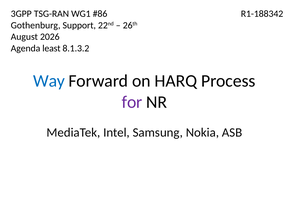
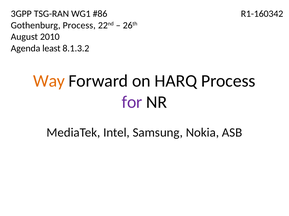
R1-188342: R1-188342 -> R1-160342
Gothenburg Support: Support -> Process
2026: 2026 -> 2010
Way colour: blue -> orange
